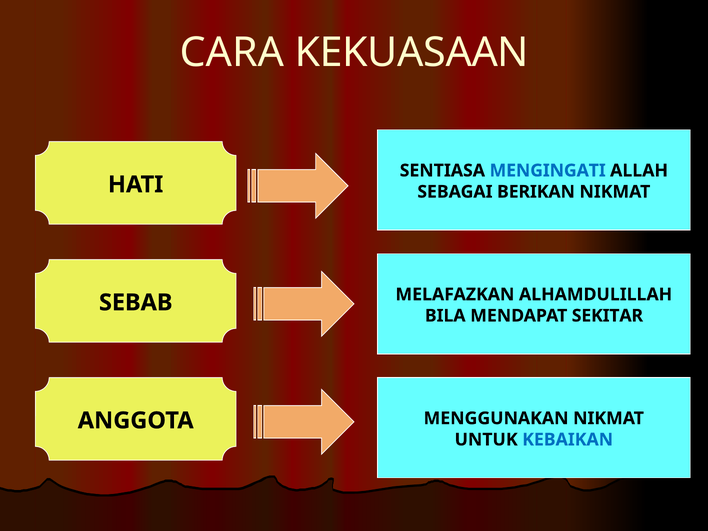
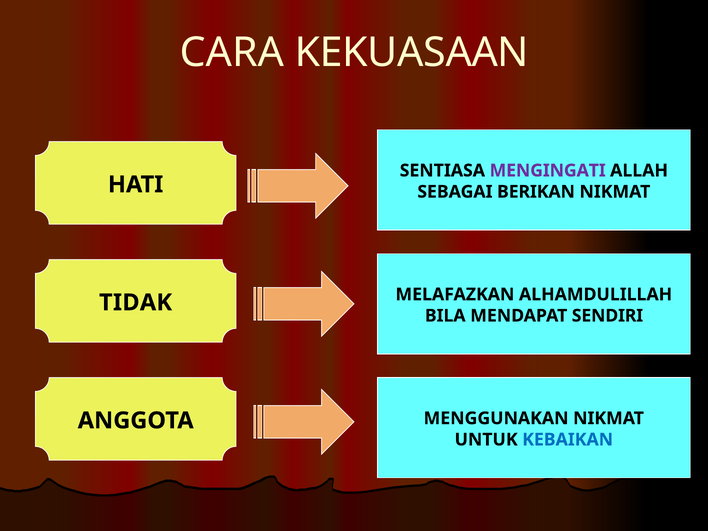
MENGINGATI colour: blue -> purple
SEBAB: SEBAB -> TIDAK
SEKITAR: SEKITAR -> SENDIRI
